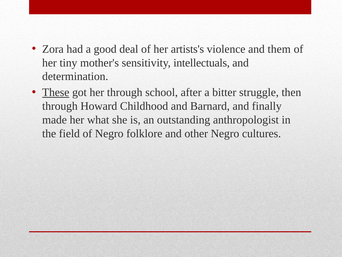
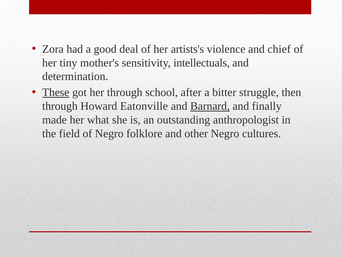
them: them -> chief
Childhood: Childhood -> Eatonville
Barnard underline: none -> present
